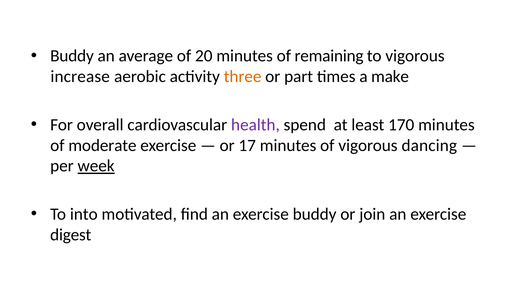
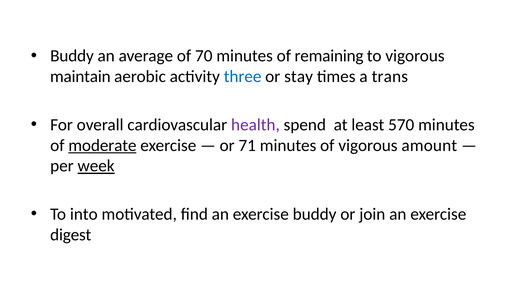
20: 20 -> 70
increase: increase -> maintain
three colour: orange -> blue
part: part -> stay
make: make -> trans
170: 170 -> 570
moderate underline: none -> present
17: 17 -> 71
dancing: dancing -> amount
